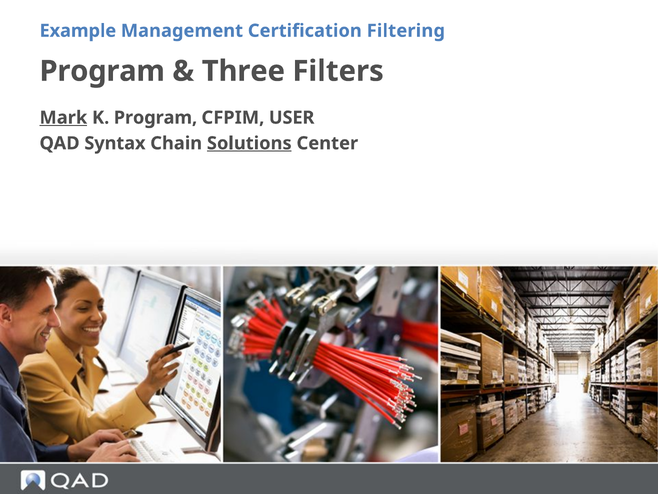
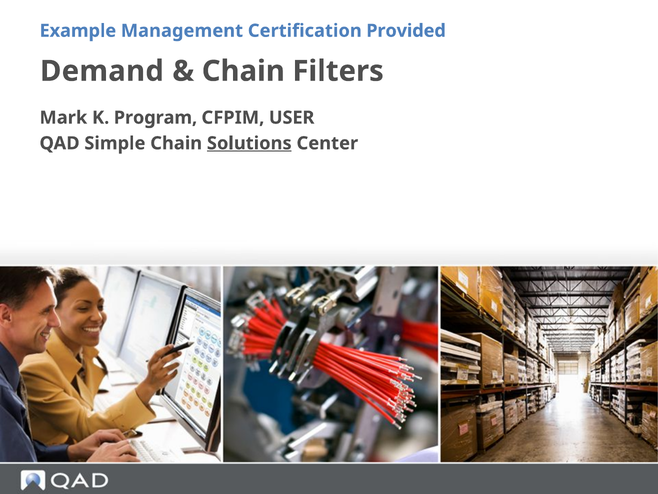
Filtering: Filtering -> Provided
Program at (102, 71): Program -> Demand
Three at (243, 71): Three -> Chain
Mark underline: present -> none
Syntax: Syntax -> Simple
